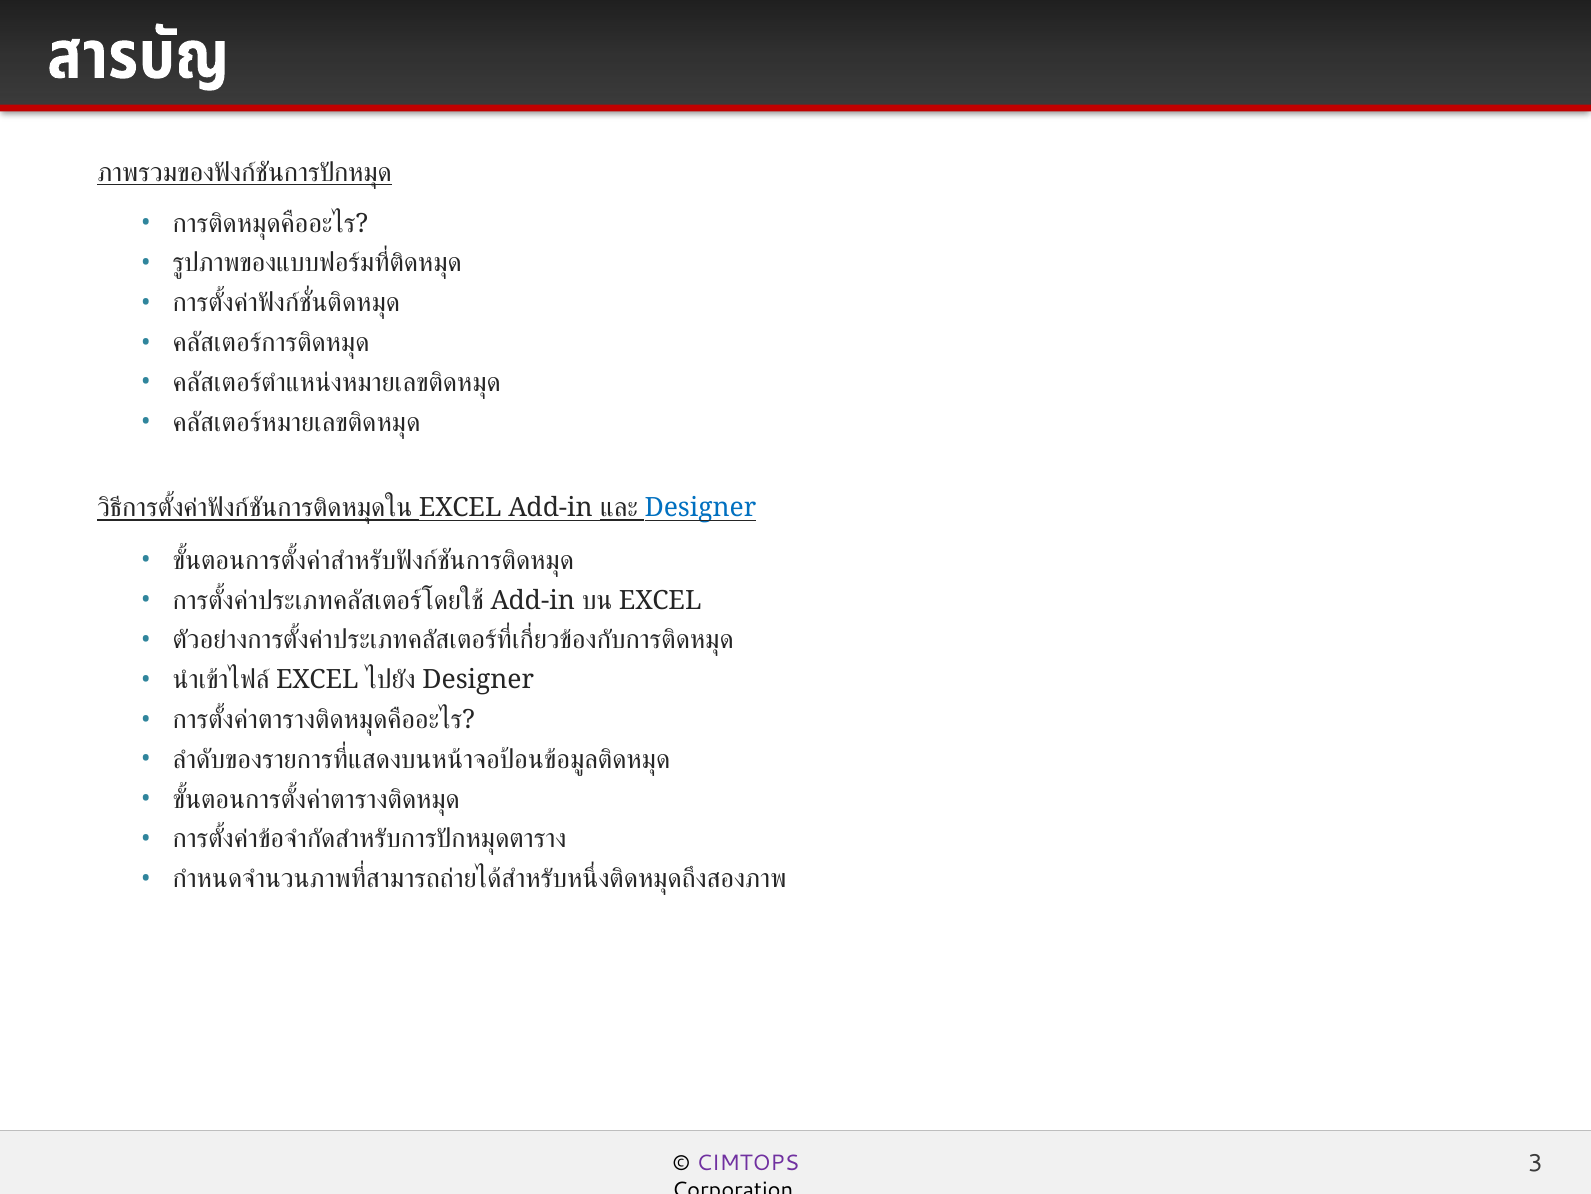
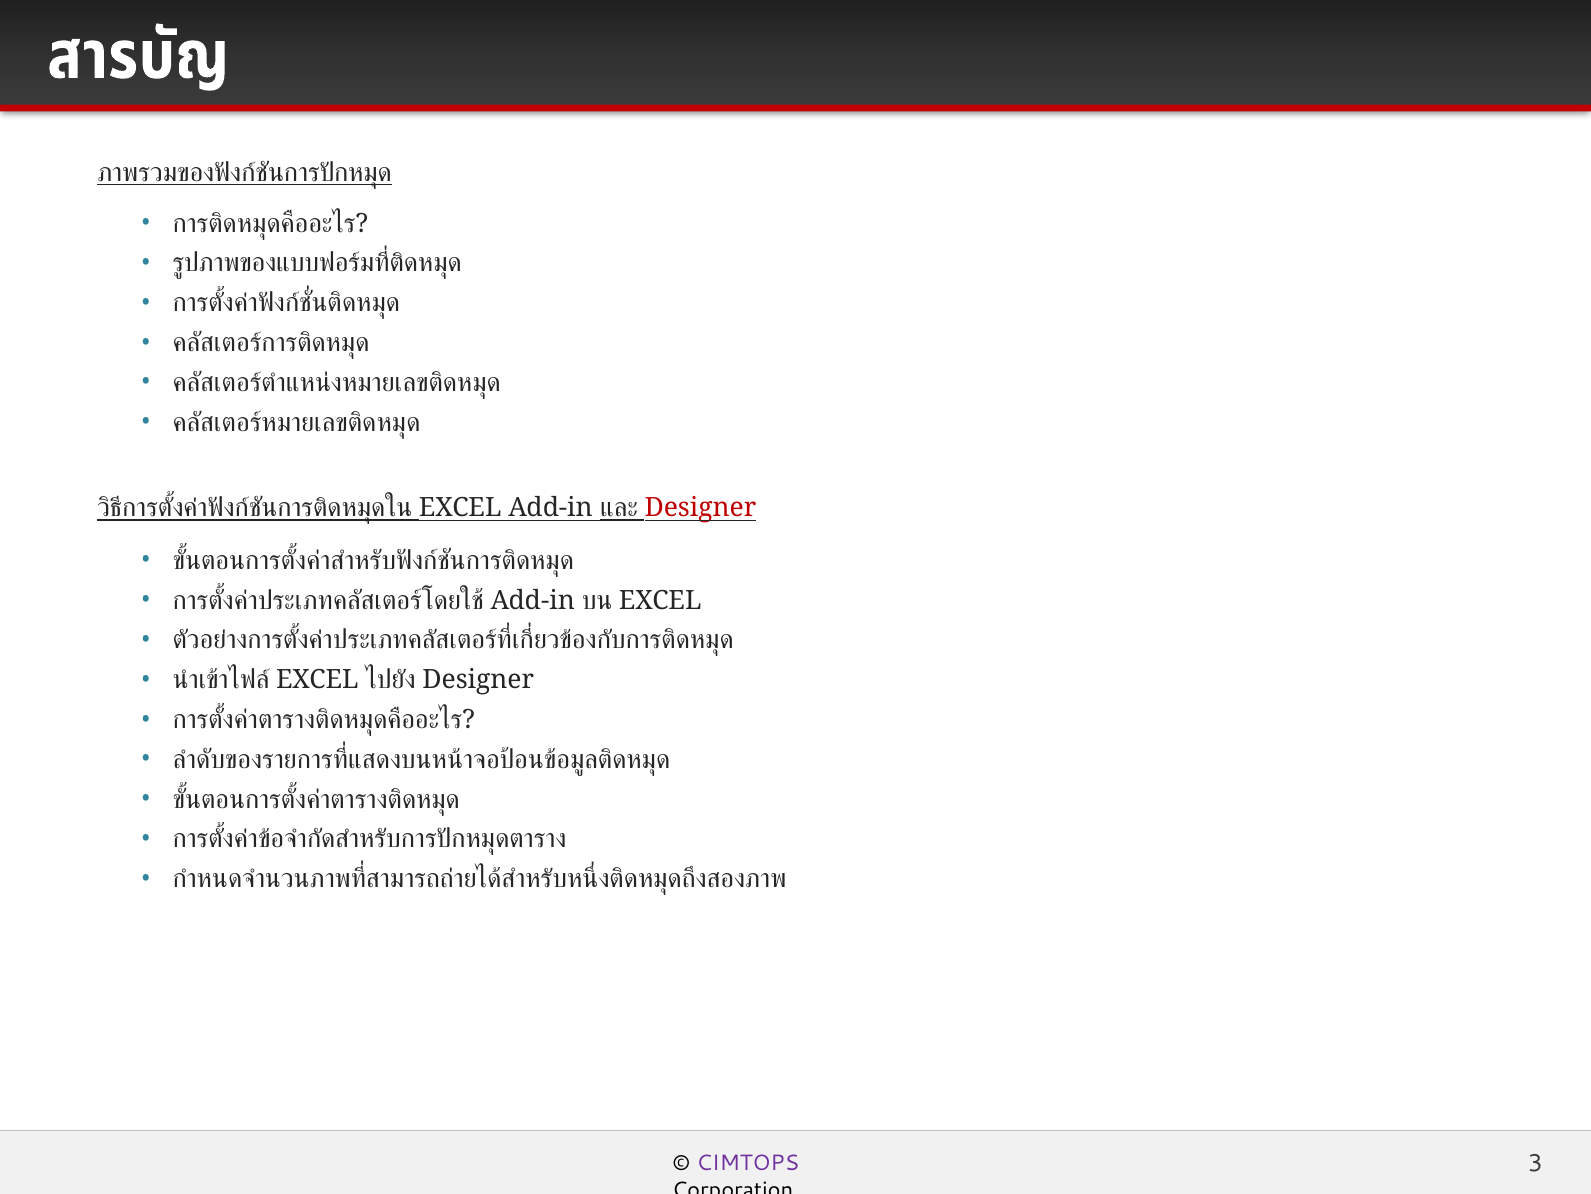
Designer at (700, 508) colour: blue -> red
